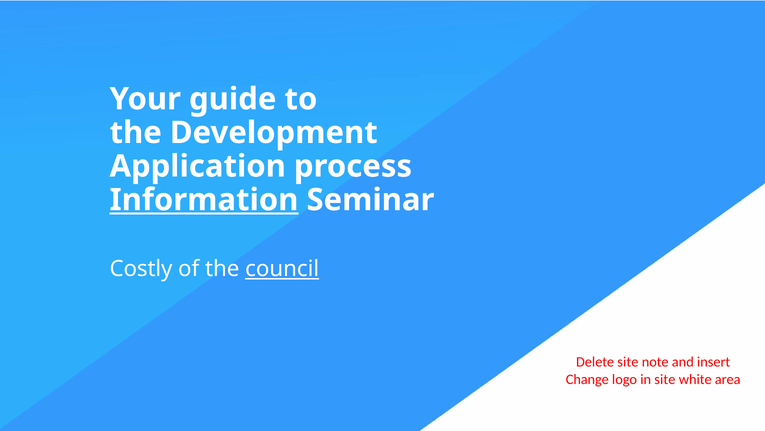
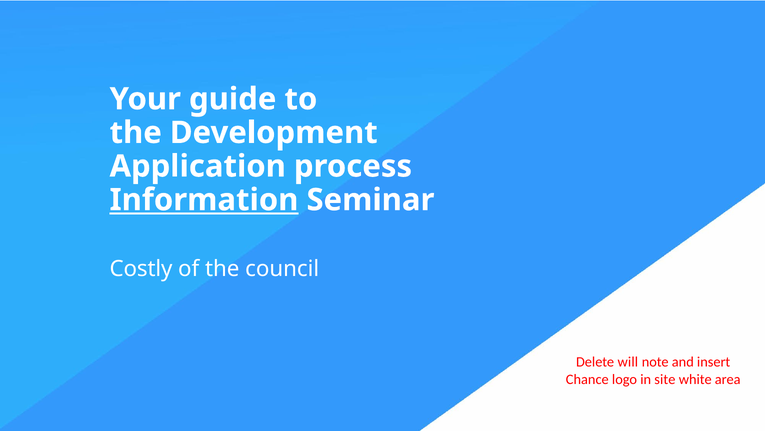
council underline: present -> none
Delete site: site -> will
Change: Change -> Chance
